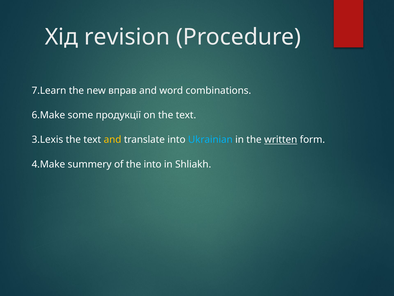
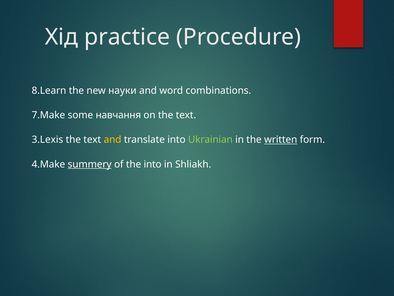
revision: revision -> practice
7.Learn: 7.Learn -> 8.Learn
вправ: вправ -> науки
6.Make: 6.Make -> 7.Make
продукції: продукції -> навчання
Ukrainian colour: light blue -> light green
summery underline: none -> present
